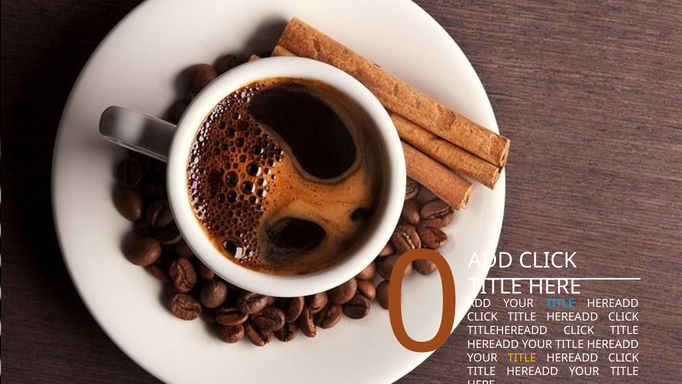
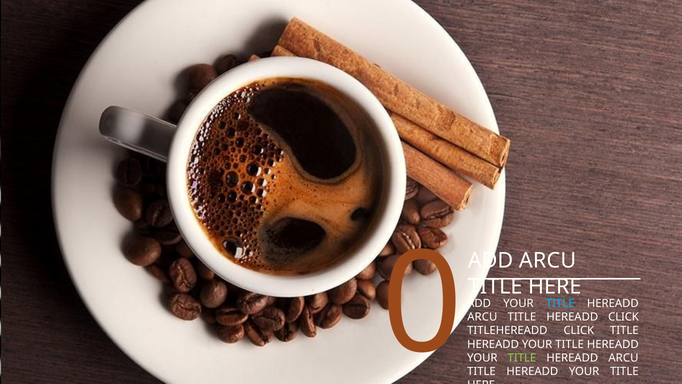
ADD CLICK: CLICK -> ARCU
CLICK at (482, 317): CLICK -> ARCU
TITLE at (522, 358) colour: yellow -> light green
CLICK at (624, 358): CLICK -> ARCU
